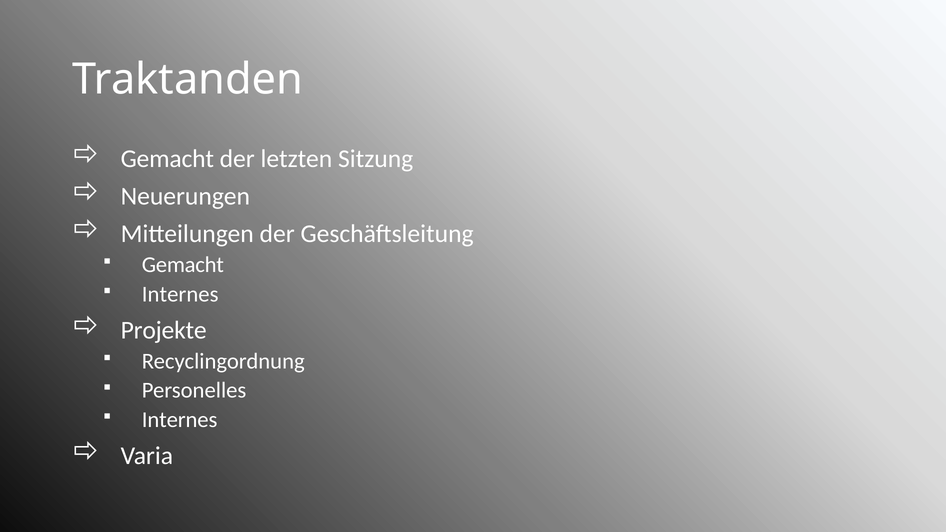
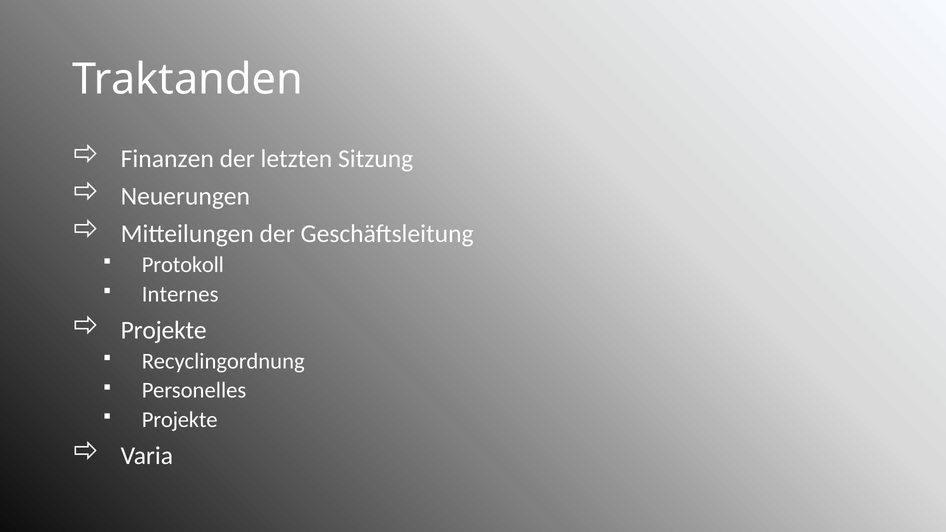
Gemacht at (167, 159): Gemacht -> Finanzen
Gemacht at (183, 265): Gemacht -> Protokoll
Internes at (180, 420): Internes -> Projekte
